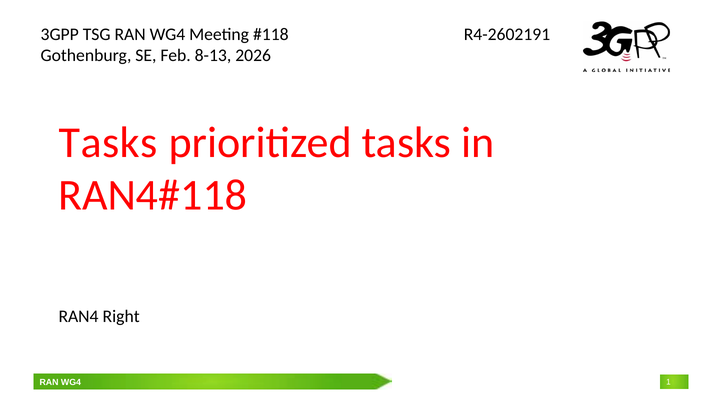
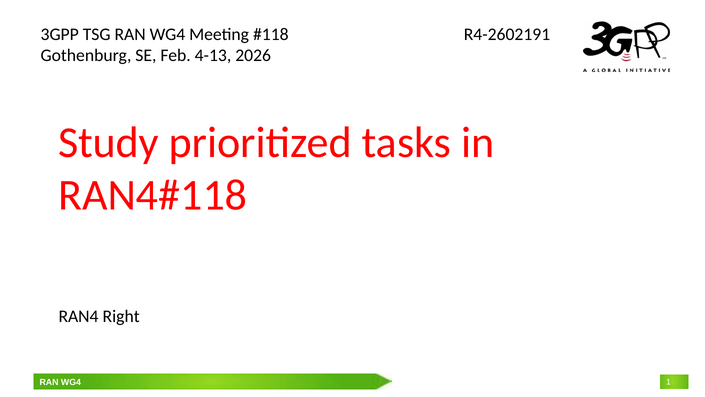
8-13: 8-13 -> 4-13
Tasks at (108, 142): Tasks -> Study
